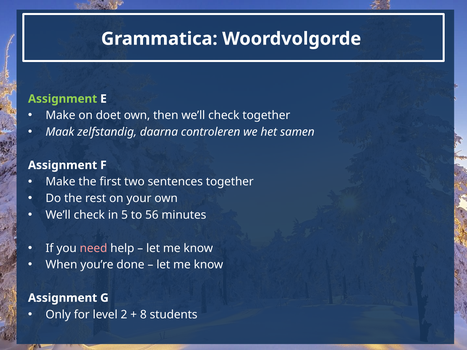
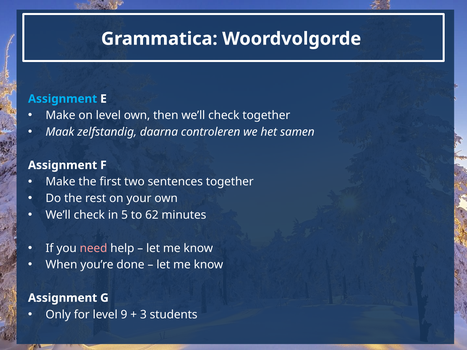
Assignment at (63, 99) colour: light green -> light blue
on doet: doet -> level
56: 56 -> 62
2: 2 -> 9
8: 8 -> 3
